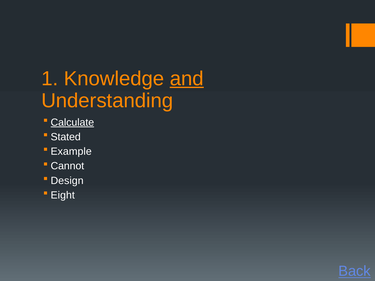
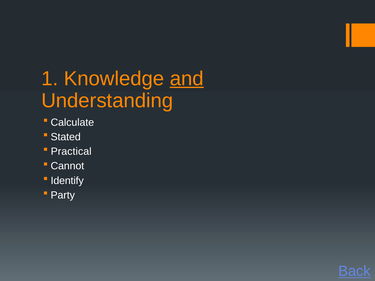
Calculate underline: present -> none
Example: Example -> Practical
Design: Design -> Identify
Eight: Eight -> Party
